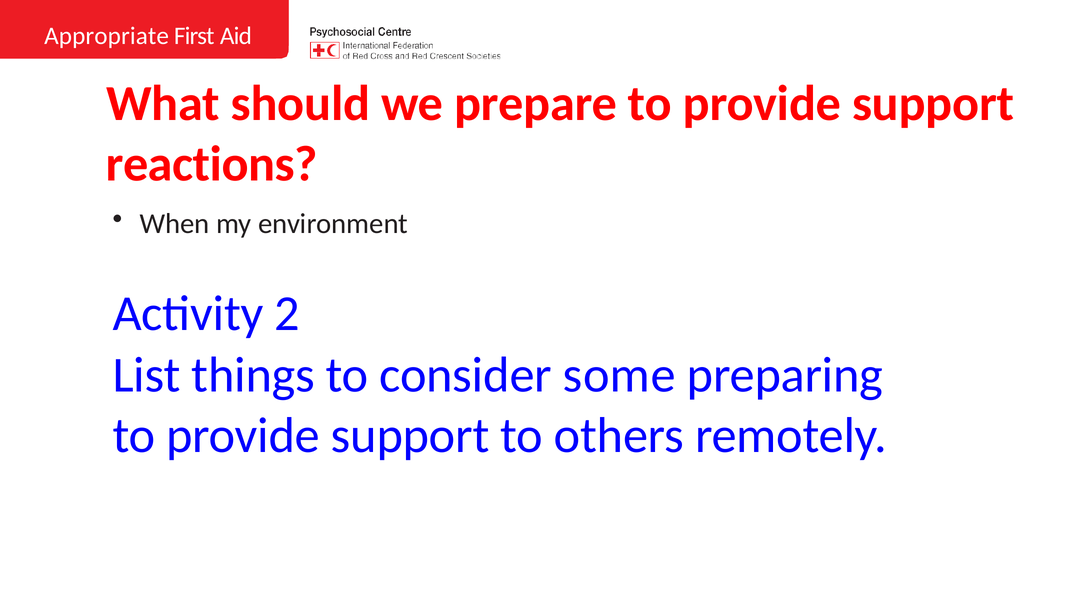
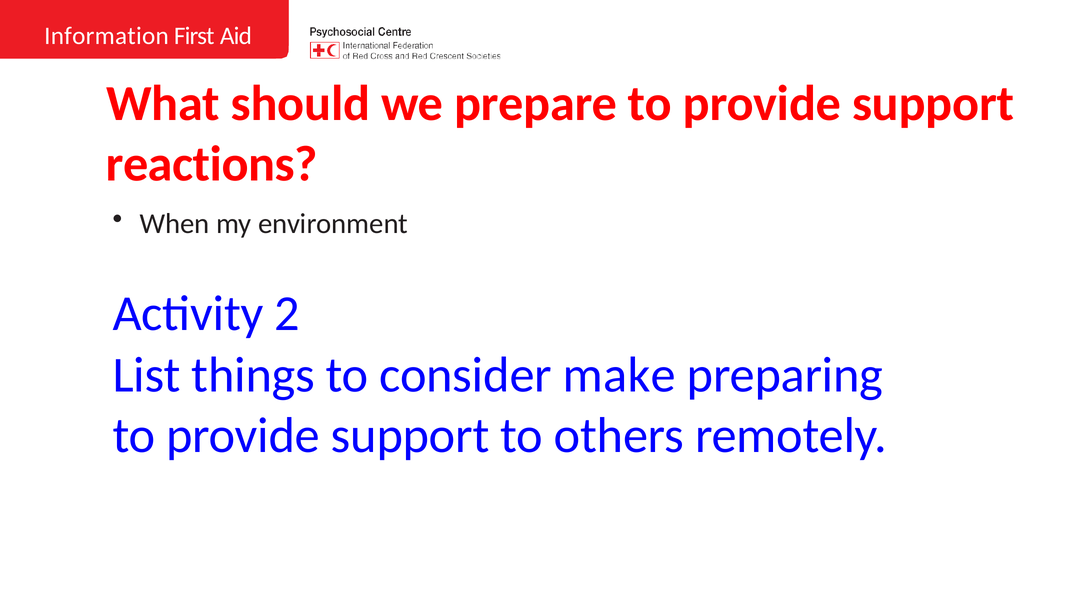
Appropriate: Appropriate -> Information
some: some -> make
